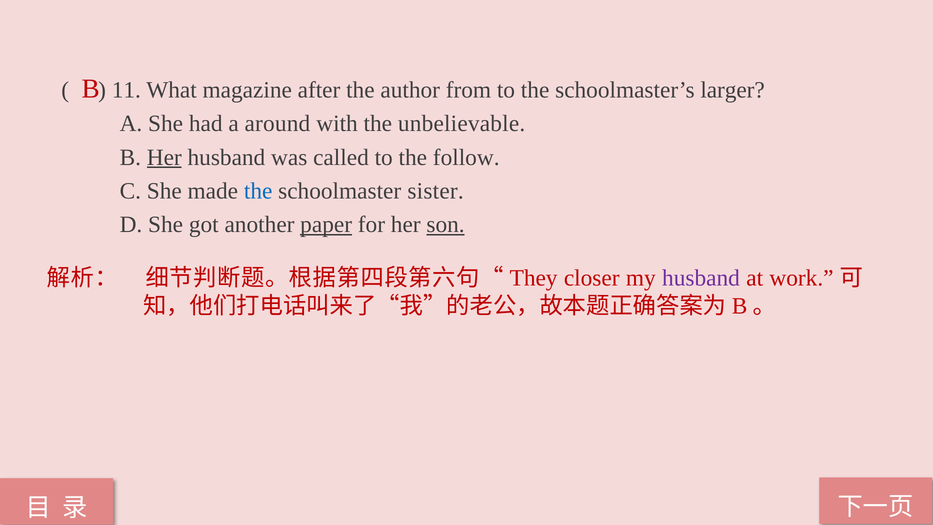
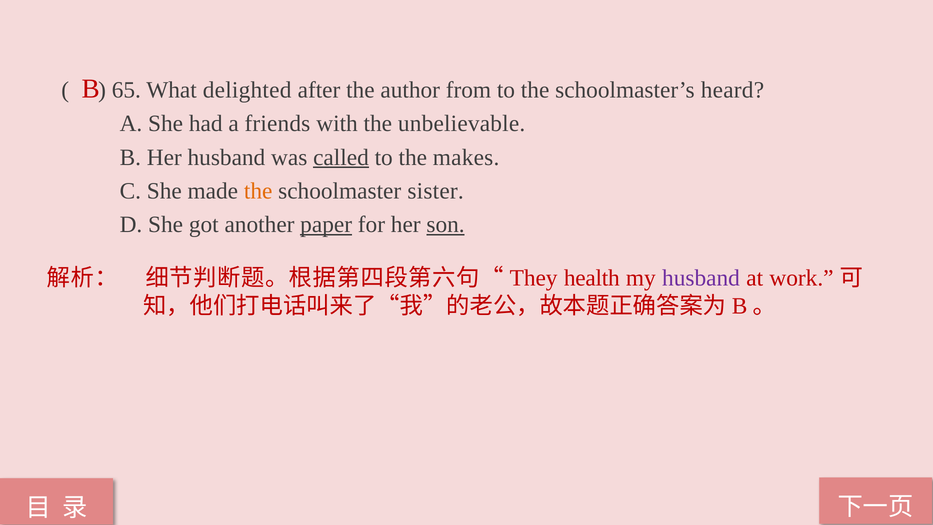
11: 11 -> 65
magazine: magazine -> delighted
larger: larger -> heard
around: around -> friends
Her at (164, 157) underline: present -> none
called underline: none -> present
follow: follow -> makes
the at (258, 191) colour: blue -> orange
closer: closer -> health
